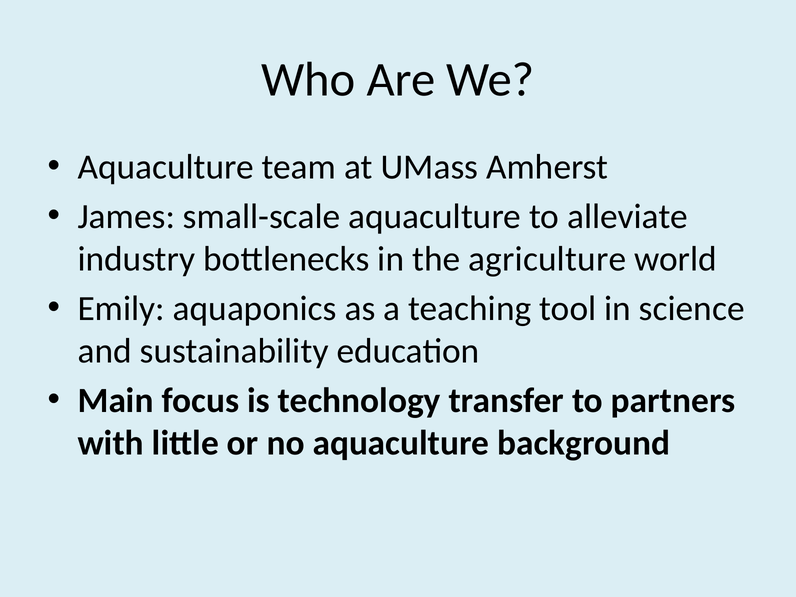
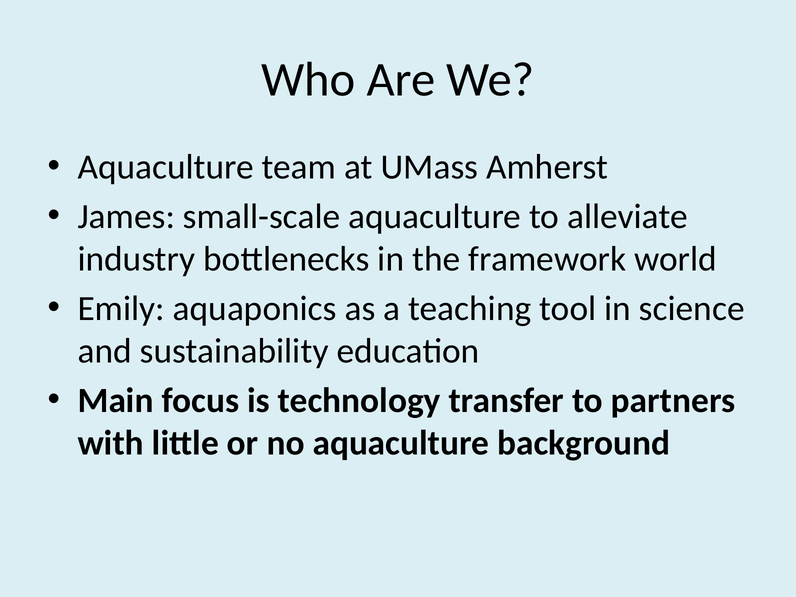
agriculture: agriculture -> framework
